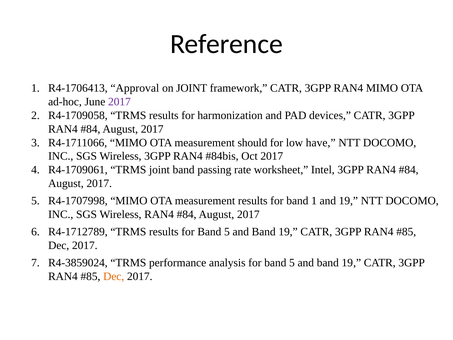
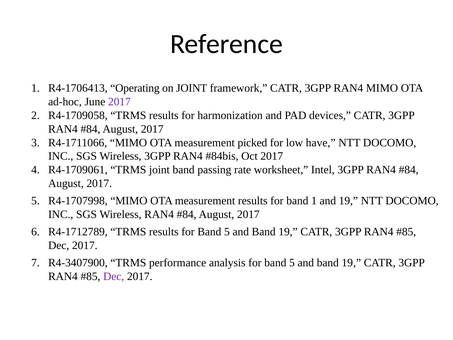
Approval: Approval -> Operating
should: should -> picked
R4-3859024: R4-3859024 -> R4-3407900
Dec at (114, 276) colour: orange -> purple
